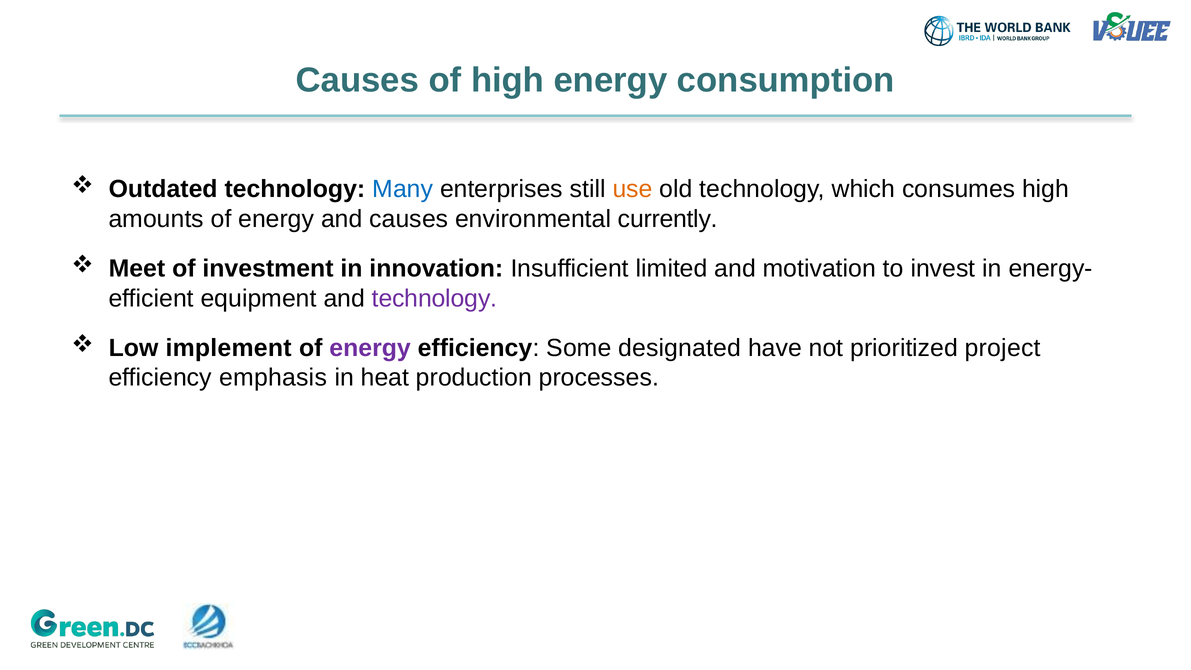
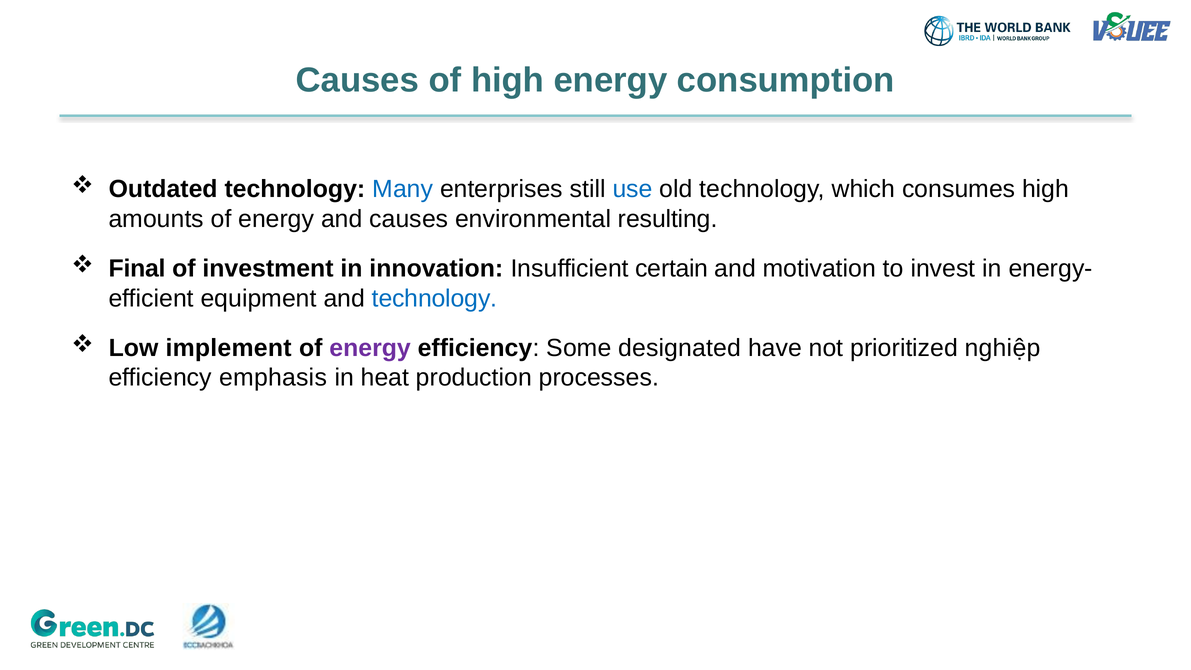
use colour: orange -> blue
currently: currently -> resulting
Meet: Meet -> Final
limited: limited -> certain
technology at (435, 298) colour: purple -> blue
project: project -> nghiệp
